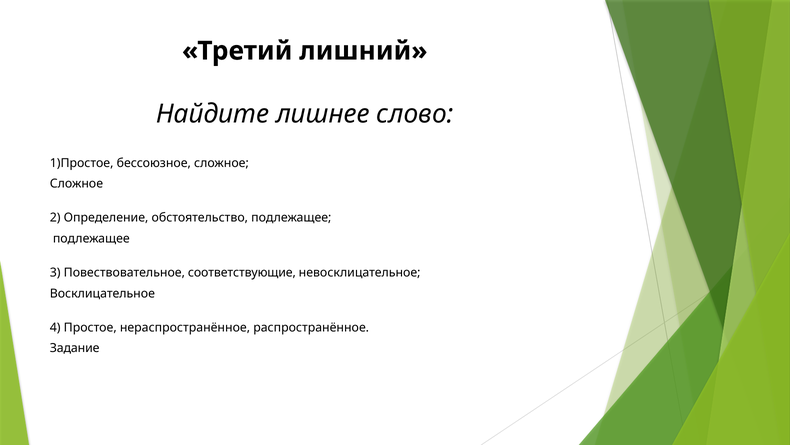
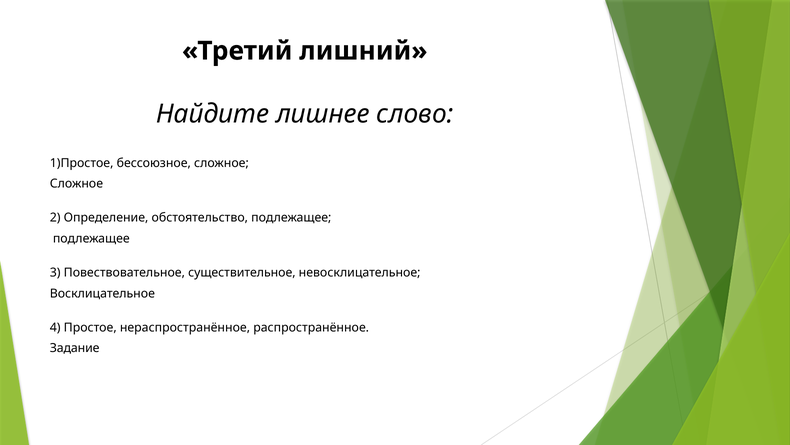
соответствующие: соответствующие -> существительное
